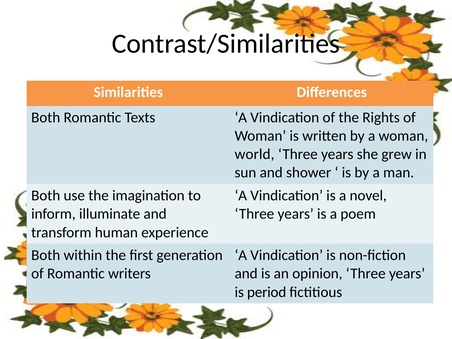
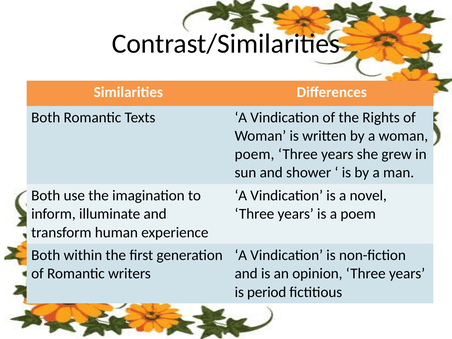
world at (255, 154): world -> poem
